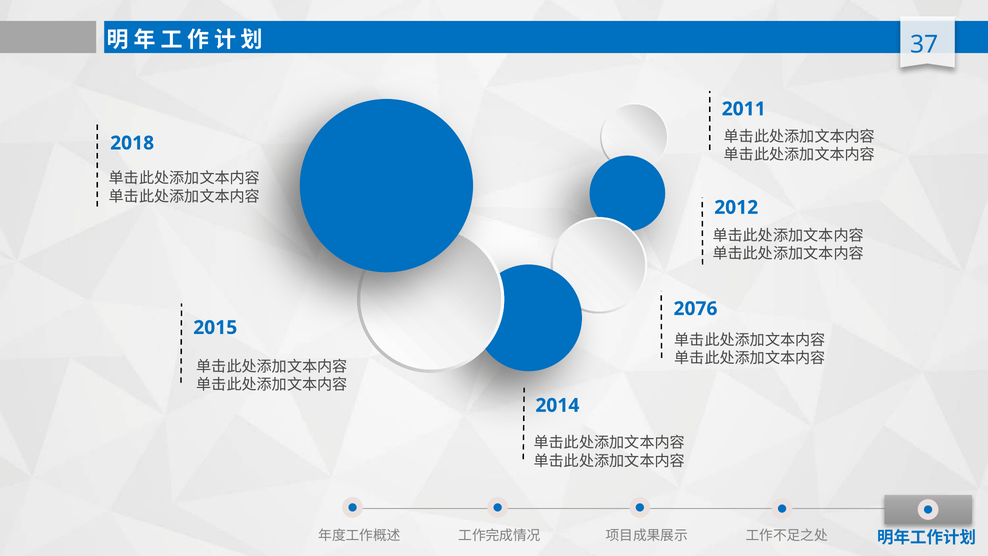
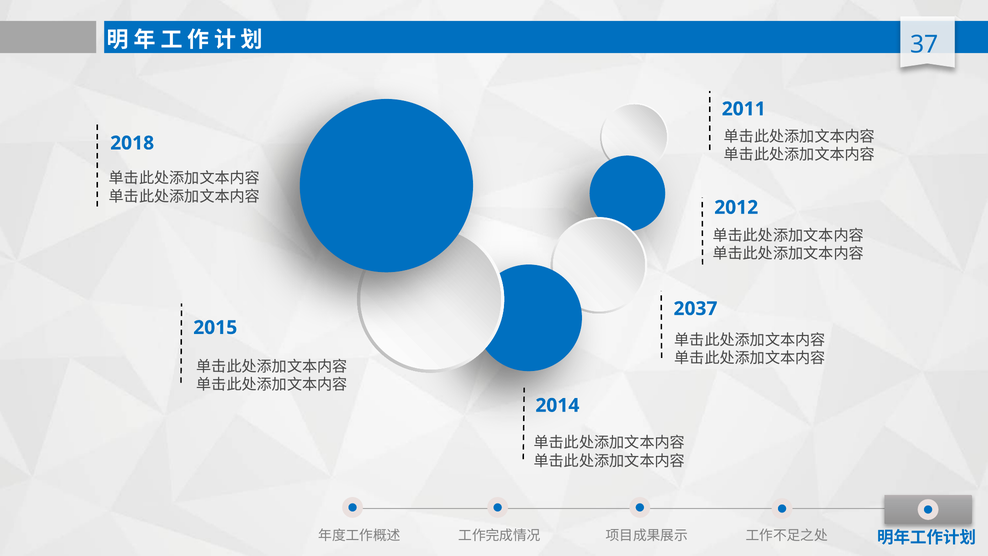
2076: 2076 -> 2037
